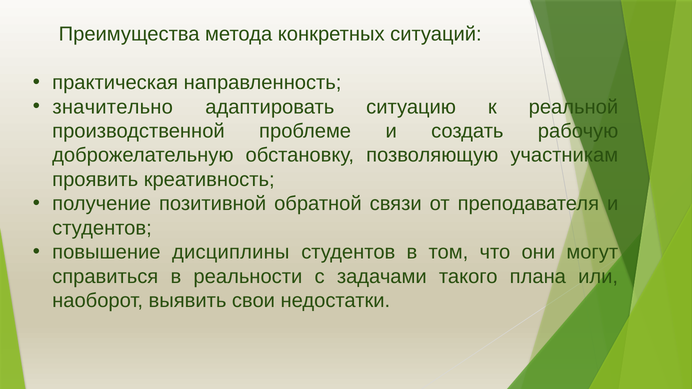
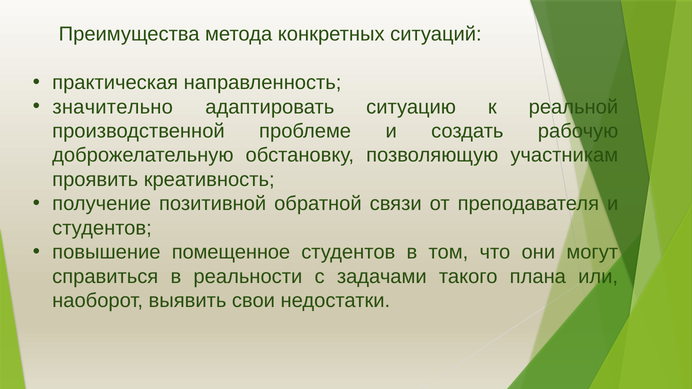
дисциплины: дисциплины -> помещенное
